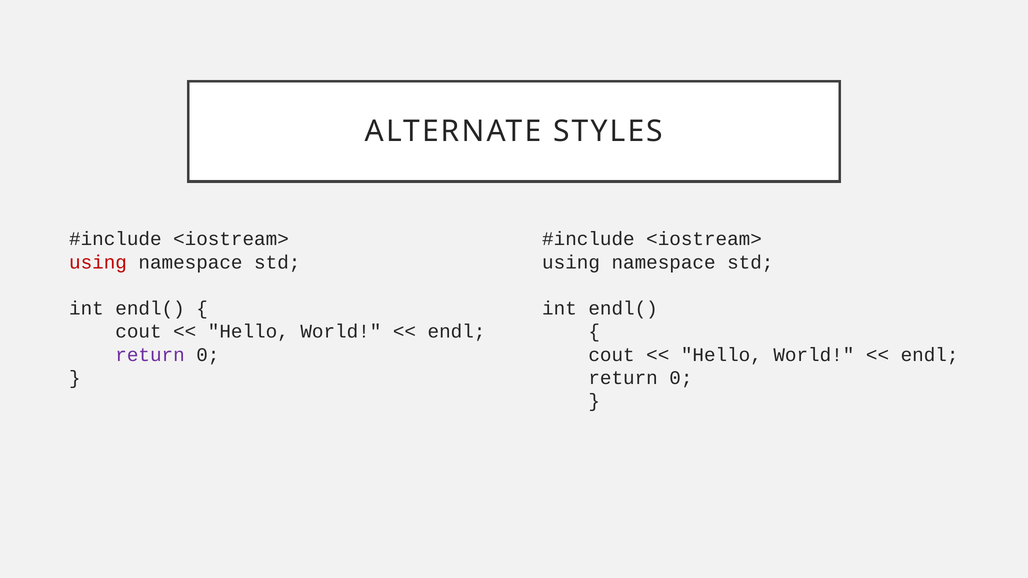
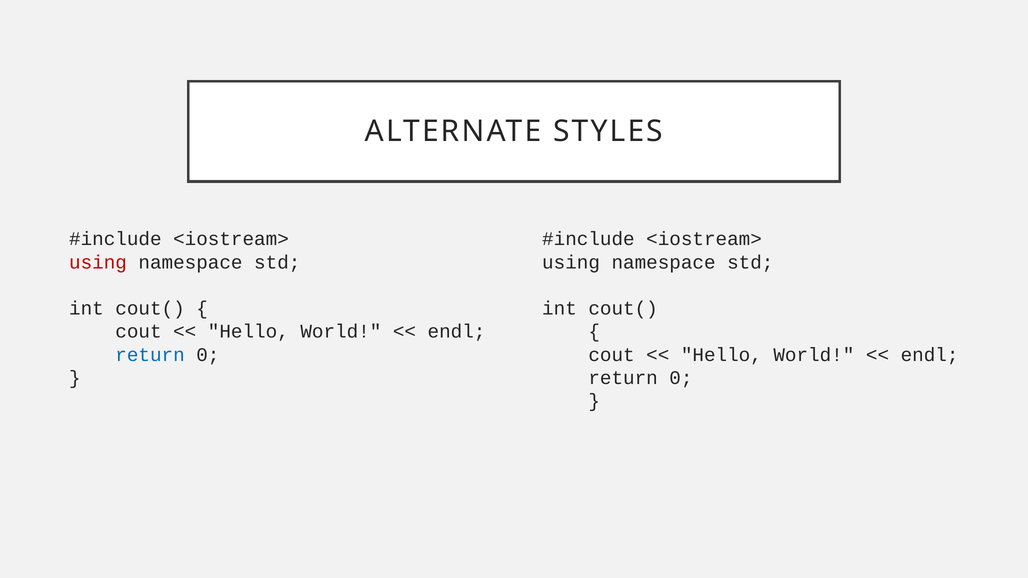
endl( at (150, 309): endl( -> cout(
endl( at (623, 309): endl( -> cout(
return at (150, 355) colour: purple -> blue
